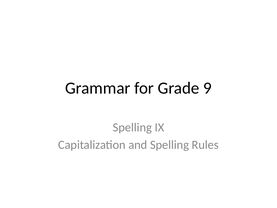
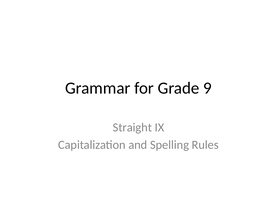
Spelling at (132, 127): Spelling -> Straight
